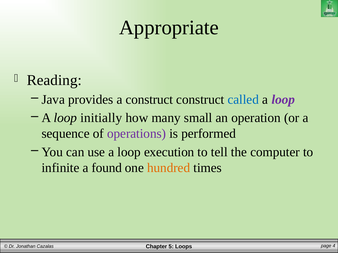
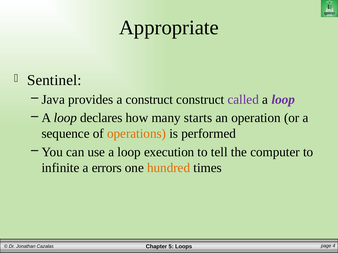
Reading: Reading -> Sentinel
called colour: blue -> purple
initially: initially -> declares
small: small -> starts
operations colour: purple -> orange
found: found -> errors
